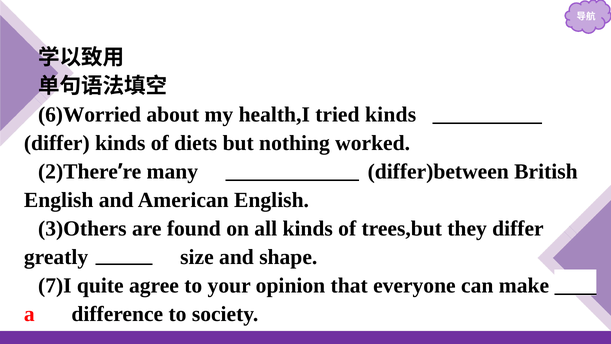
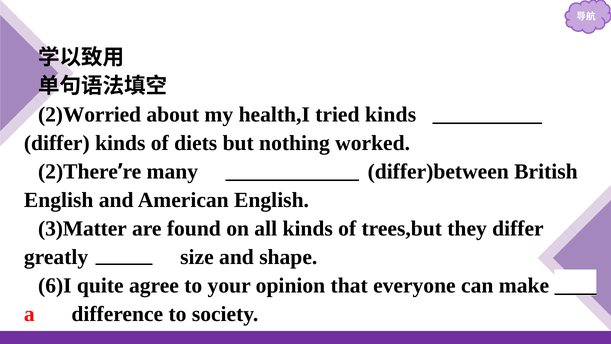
6)Worried: 6)Worried -> 2)Worried
3)Others: 3)Others -> 3)Matter
7)I: 7)I -> 6)I
